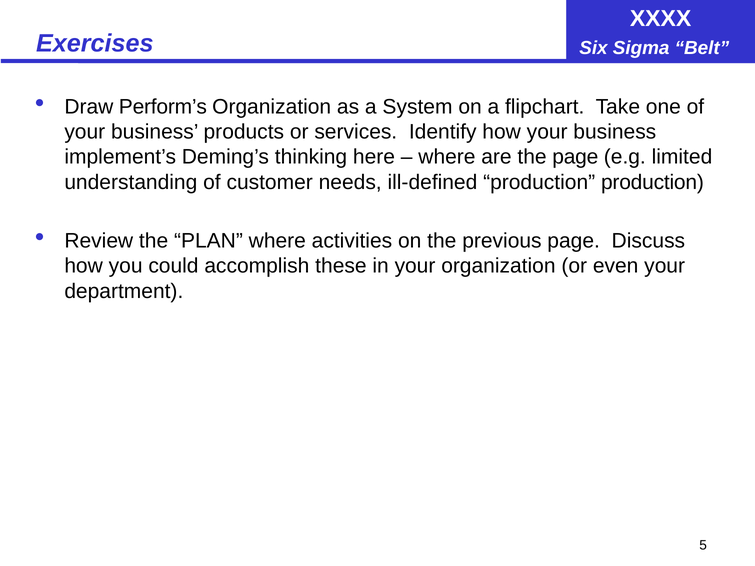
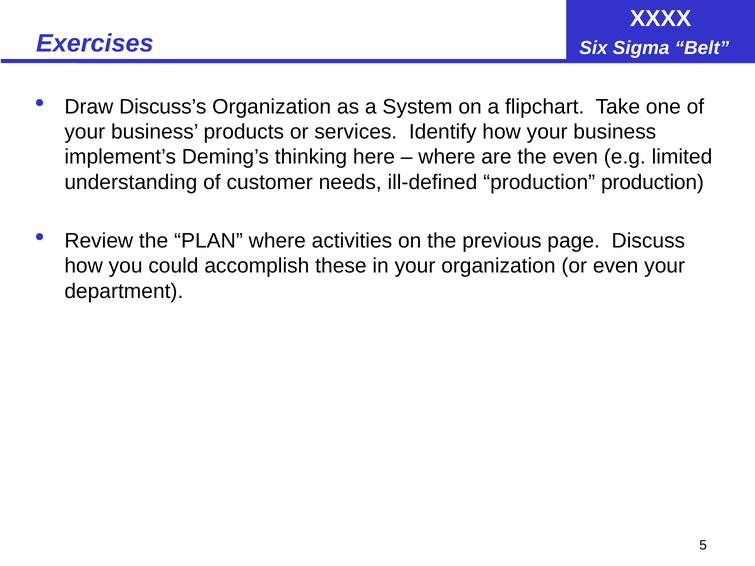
Perform’s: Perform’s -> Discuss’s
the page: page -> even
